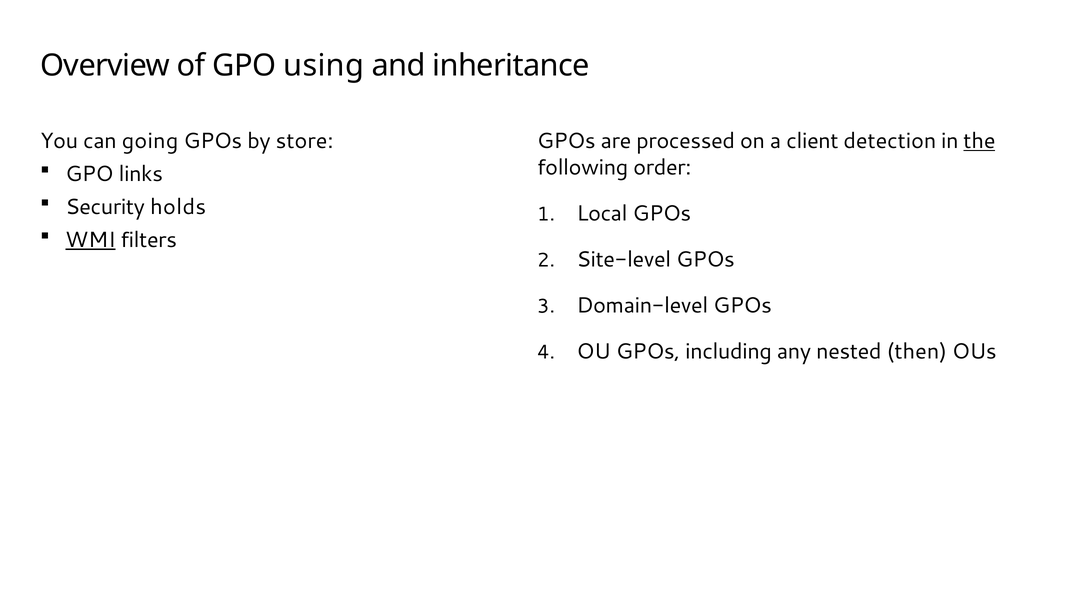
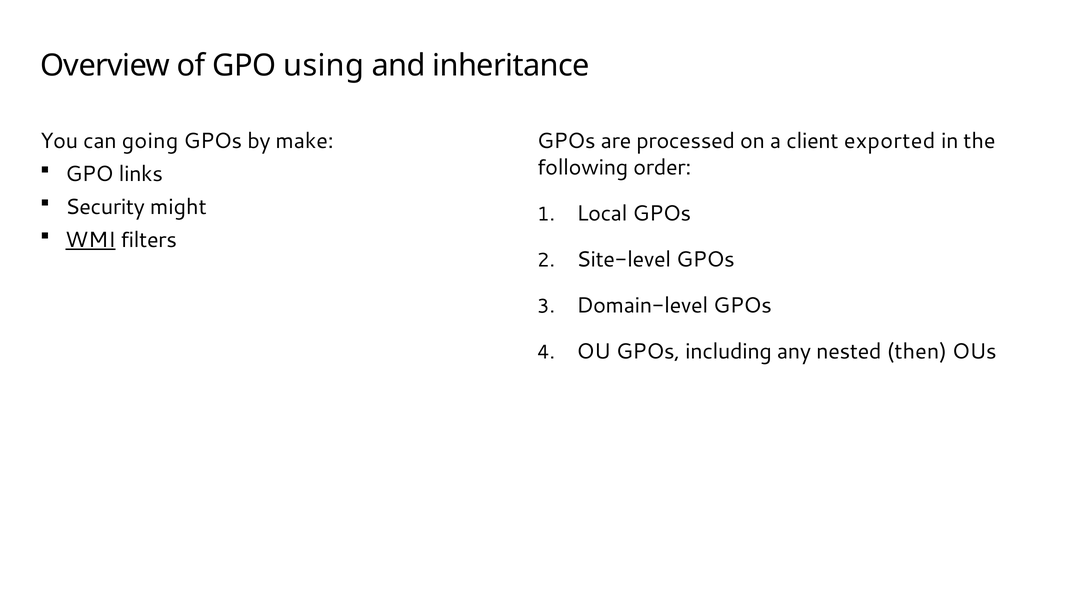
store: store -> make
detection: detection -> exported
the underline: present -> none
holds: holds -> might
